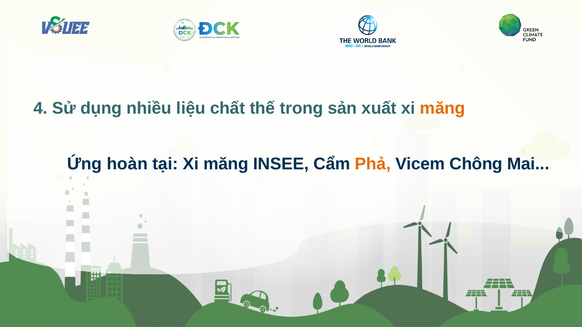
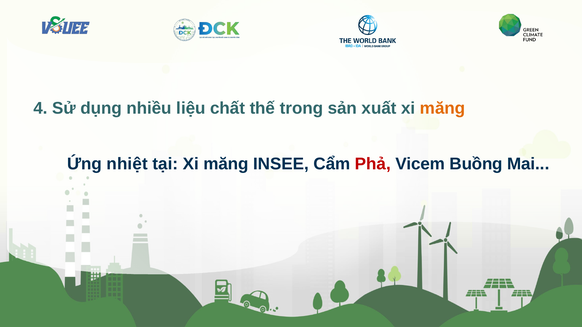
hoàn: hoàn -> nhiệt
Phả colour: orange -> red
Chông: Chông -> Buồng
